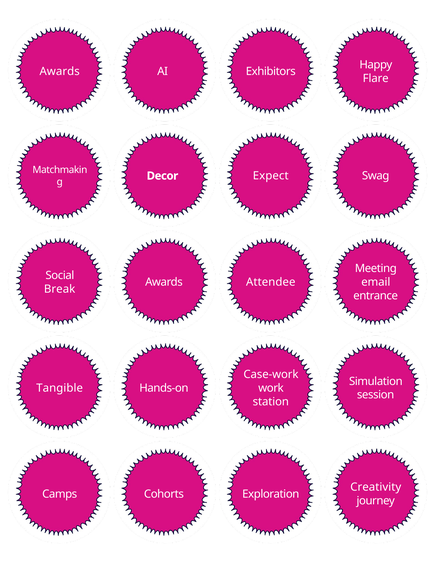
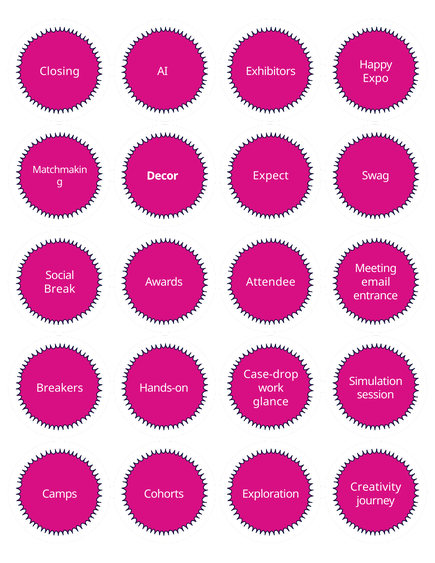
Awards at (60, 71): Awards -> Closing
Flare: Flare -> Expo
Case-work: Case-work -> Case-drop
Tangible: Tangible -> Breakers
station: station -> glance
